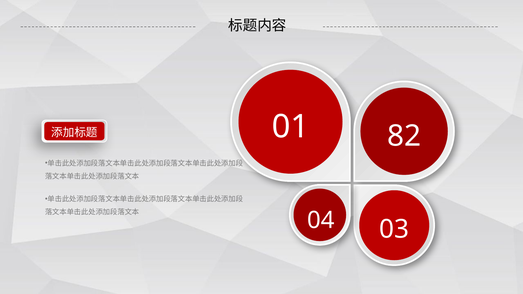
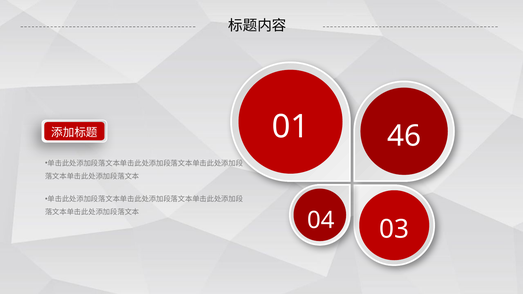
82: 82 -> 46
